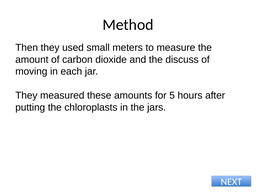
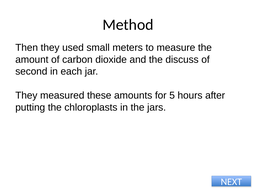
moving: moving -> second
